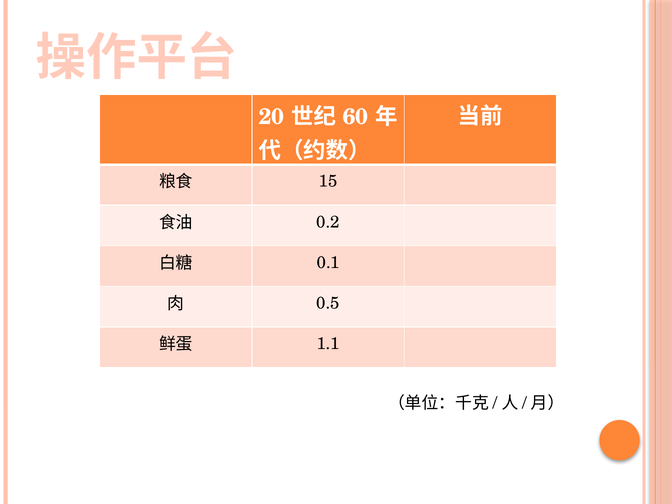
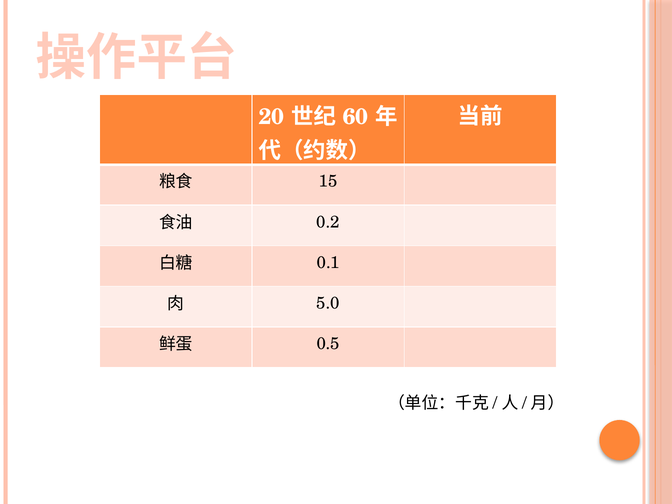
0.5: 0.5 -> 5.0
1.1: 1.1 -> 0.5
